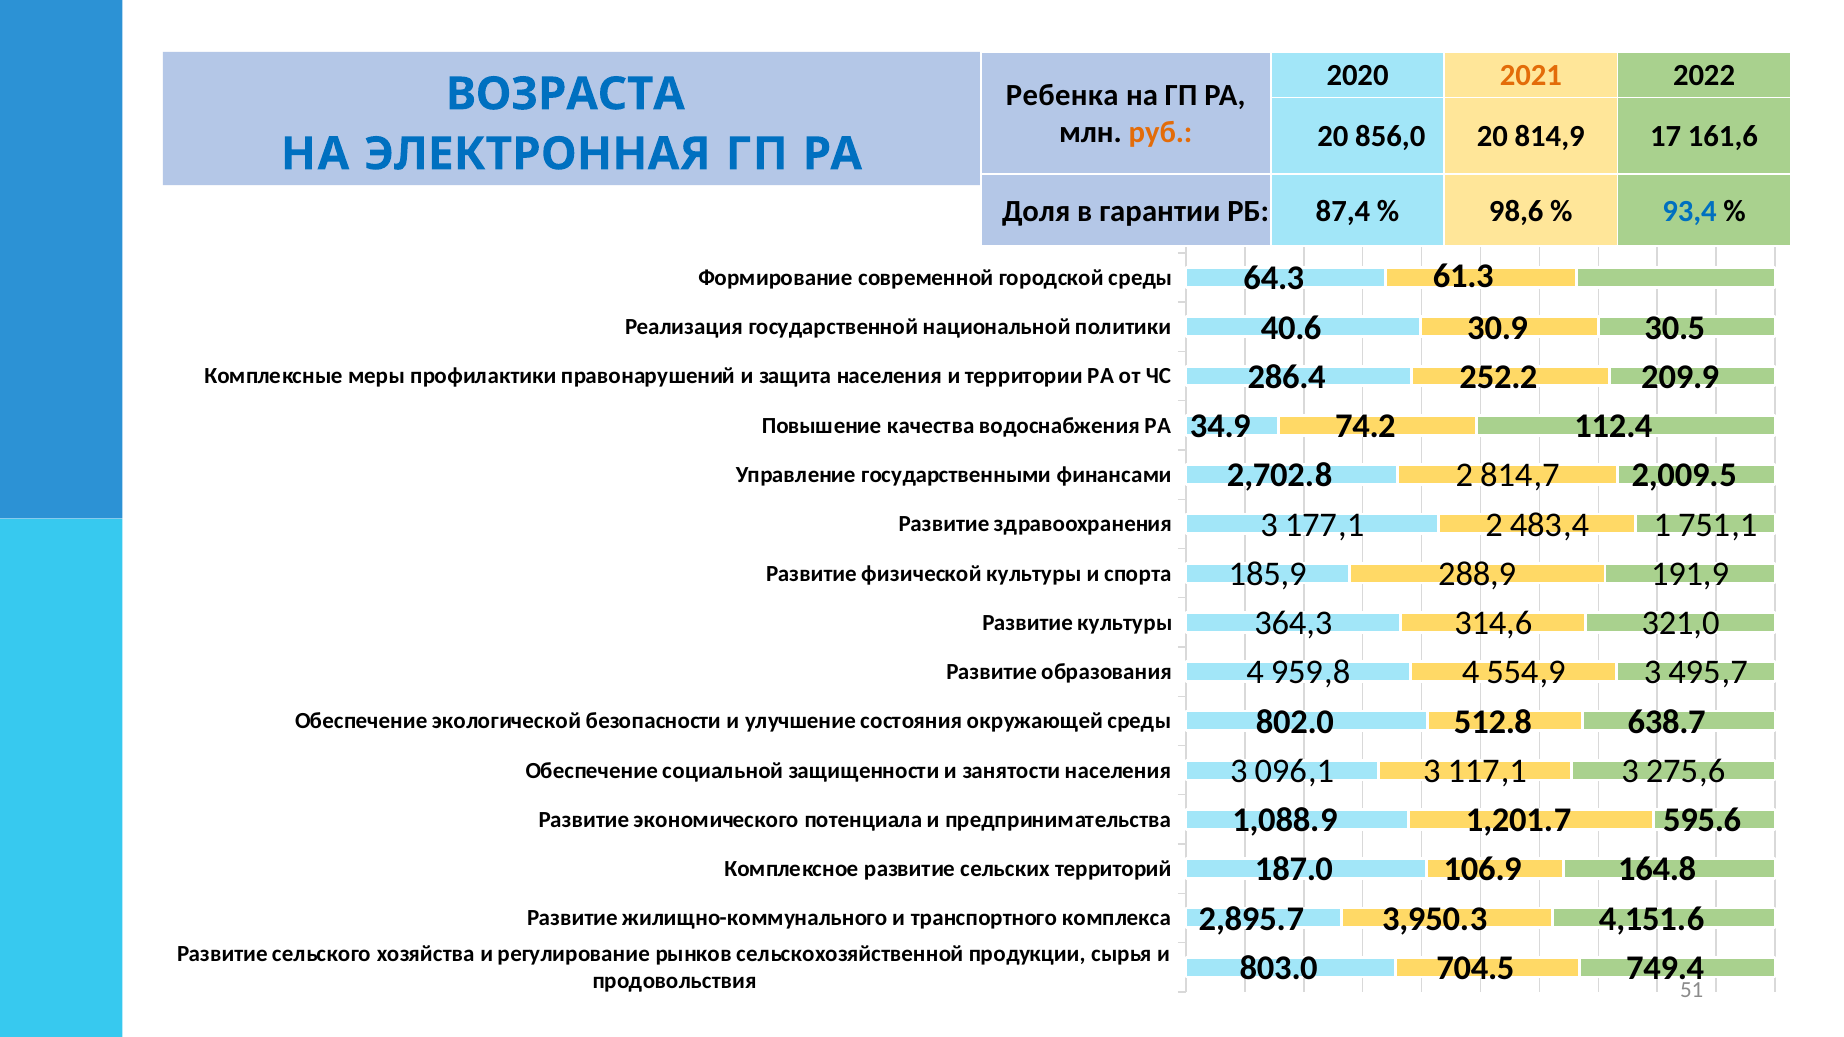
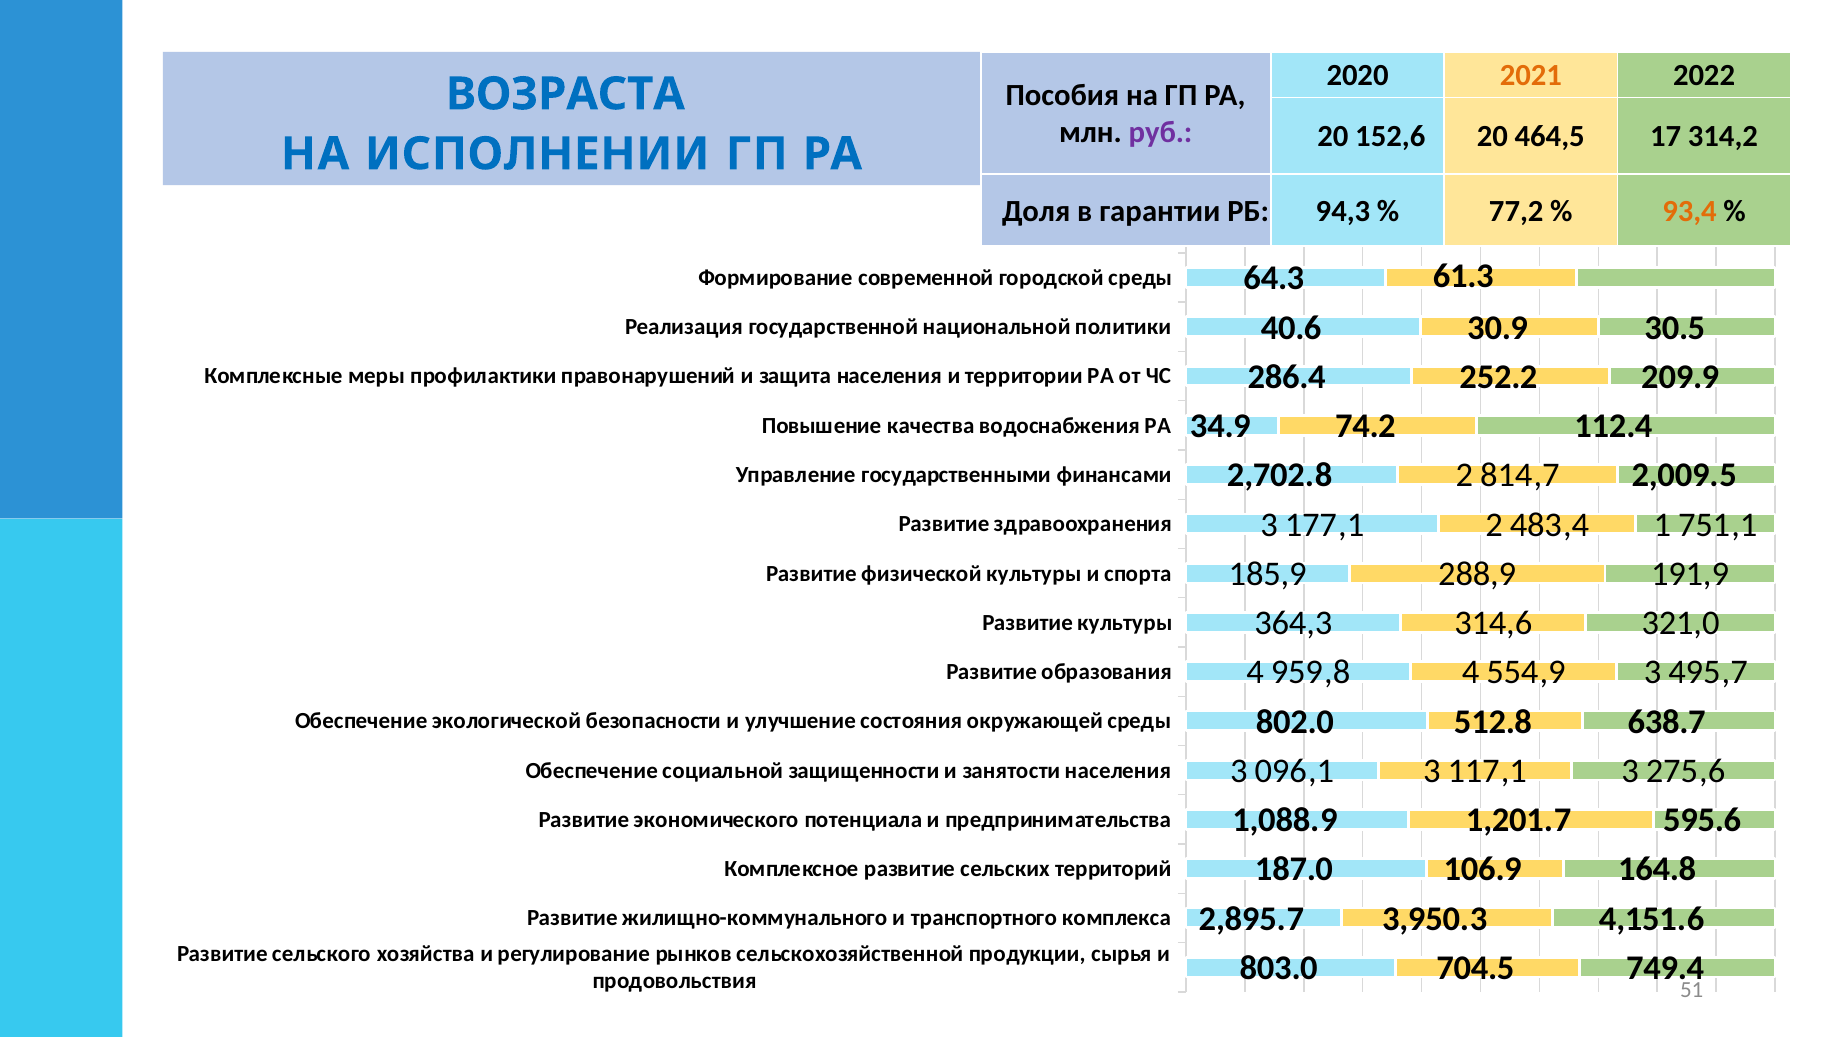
Ребенка: Ребенка -> Пособия
руб colour: orange -> purple
856,0: 856,0 -> 152,6
814,9: 814,9 -> 464,5
161,6: 161,6 -> 314,2
ЭЛЕКТРОННАЯ: ЭЛЕКТРОННАЯ -> ИСПОЛНЕНИИ
87,4: 87,4 -> 94,3
98,6: 98,6 -> 77,2
93,4 colour: blue -> orange
